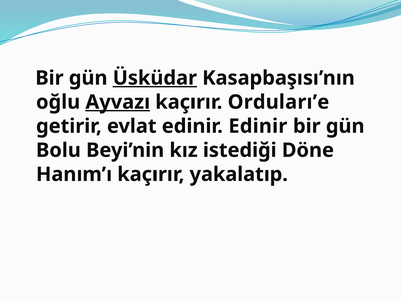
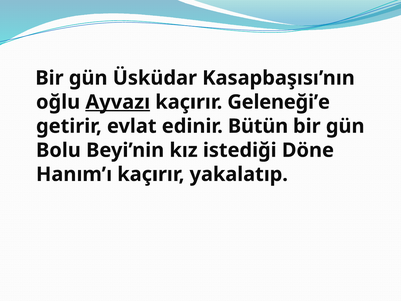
Üsküdar underline: present -> none
Orduları’e: Orduları’e -> Geleneği’e
edinir Edinir: Edinir -> Bütün
